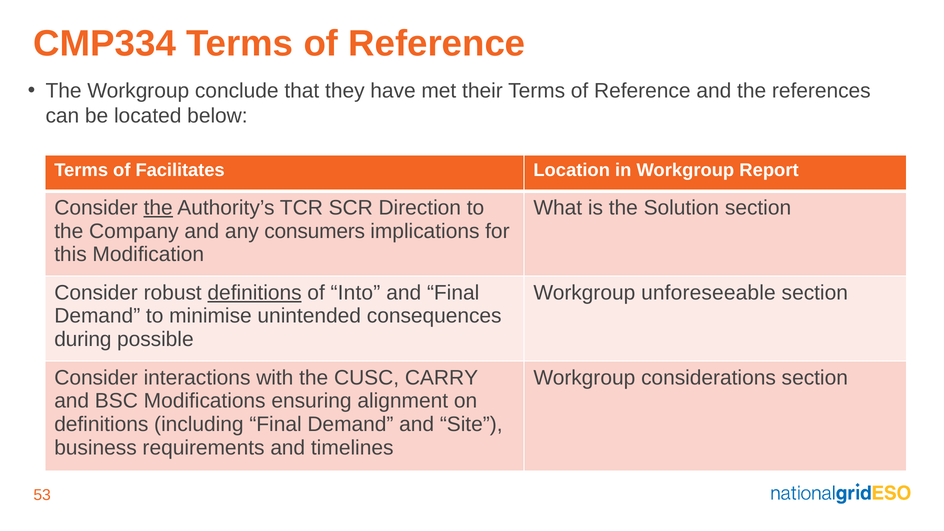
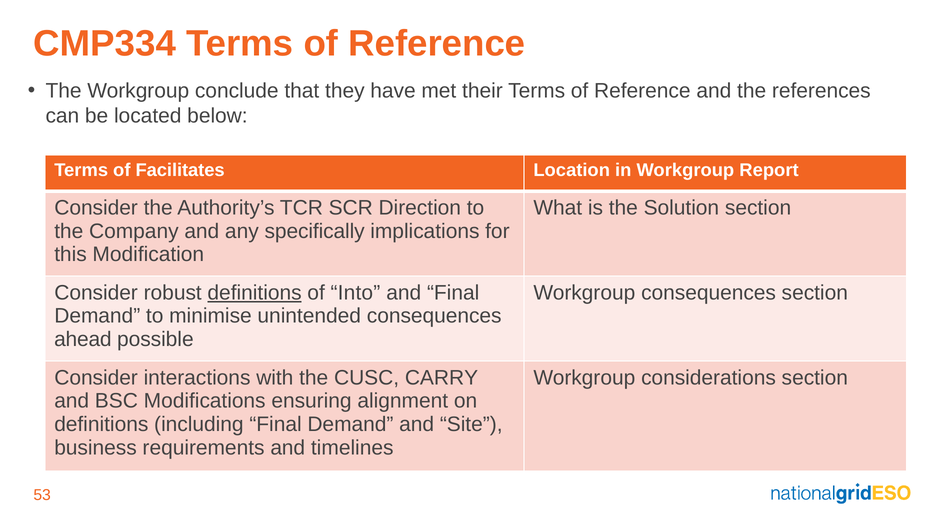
the at (158, 208) underline: present -> none
consumers: consumers -> specifically
Workgroup unforeseeable: unforeseeable -> consequences
during: during -> ahead
